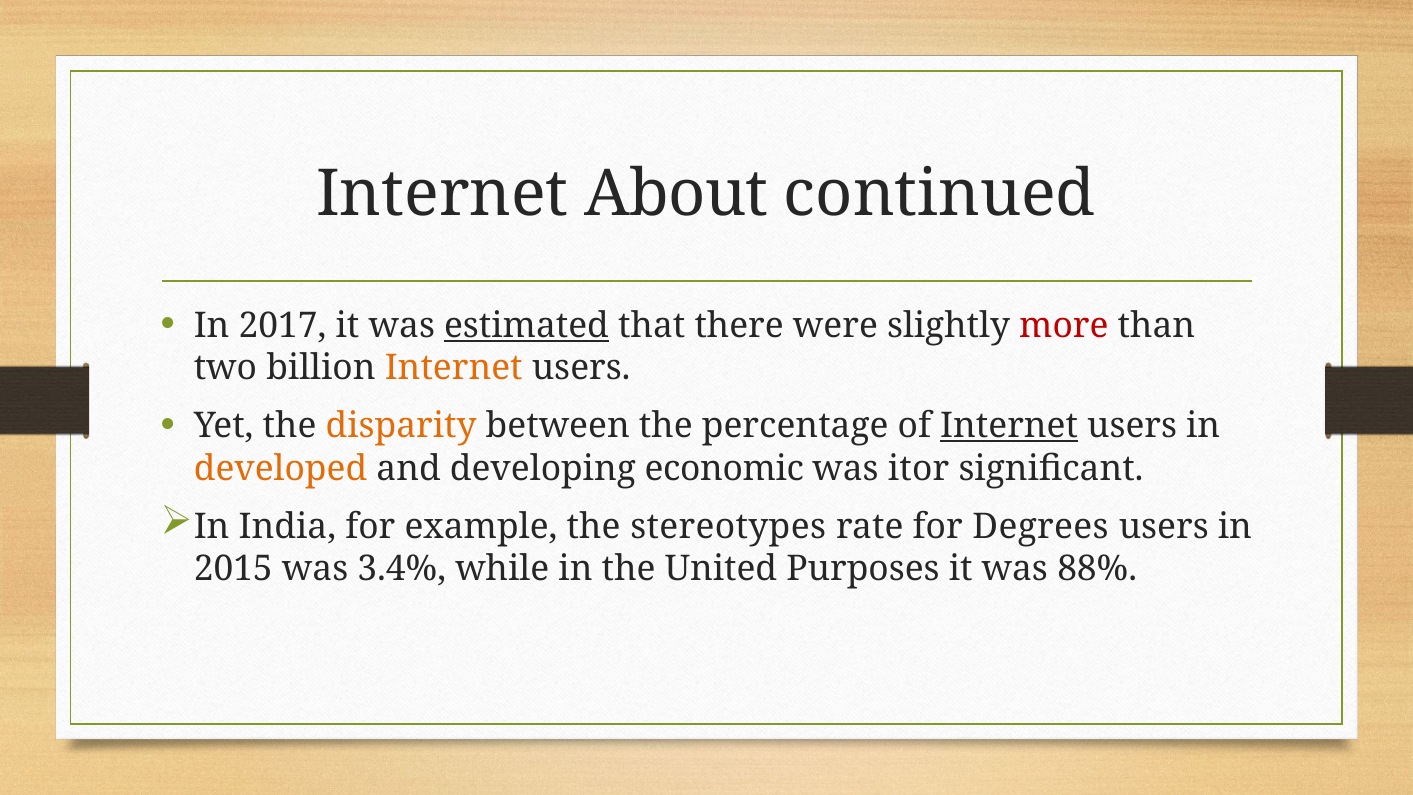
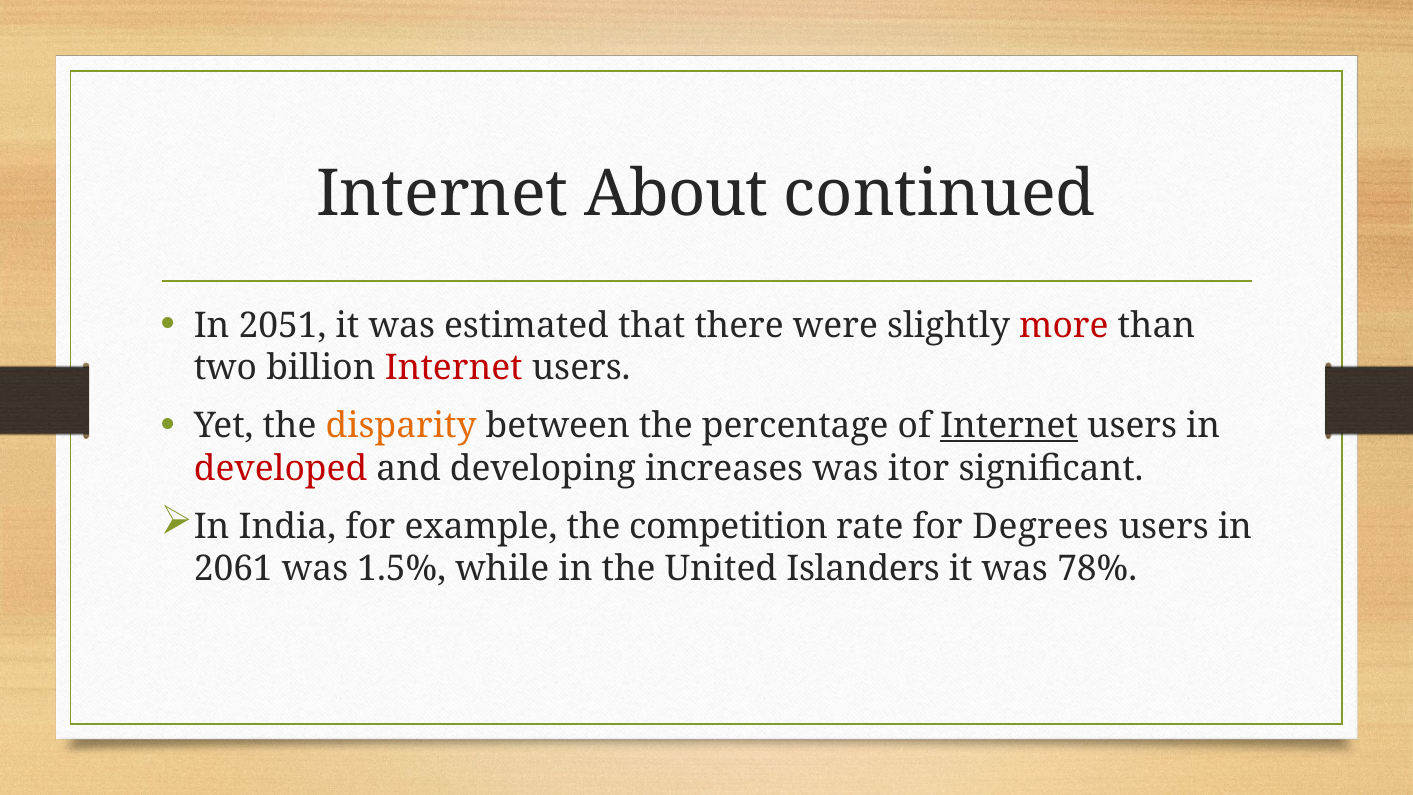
2017: 2017 -> 2051
estimated underline: present -> none
Internet at (454, 368) colour: orange -> red
developed colour: orange -> red
economic: economic -> increases
stereotypes: stereotypes -> competition
2015: 2015 -> 2061
3.4%: 3.4% -> 1.5%
Purposes: Purposes -> Islanders
88%: 88% -> 78%
